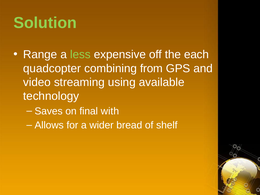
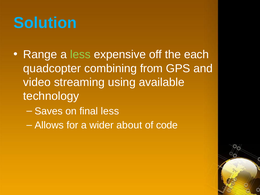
Solution colour: light green -> light blue
final with: with -> less
bread: bread -> about
shelf: shelf -> code
